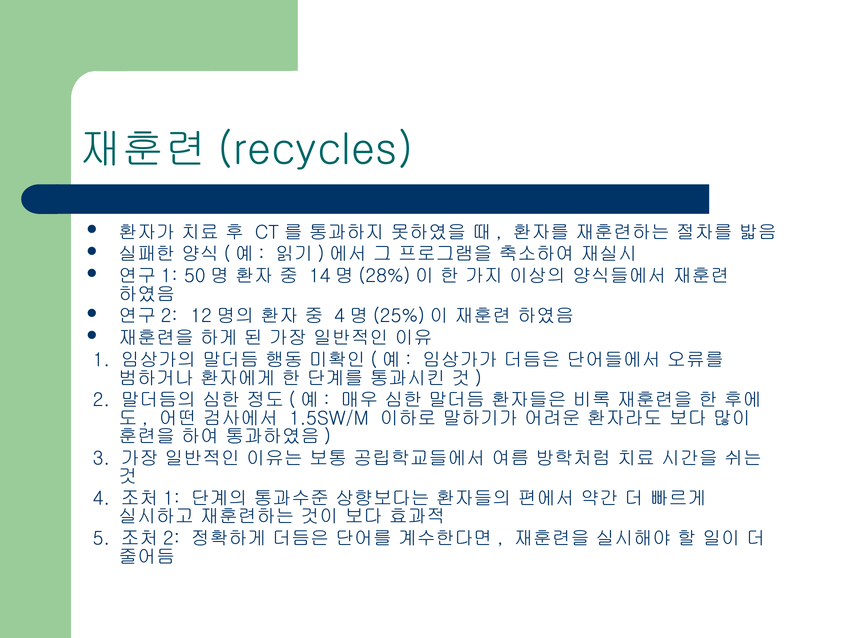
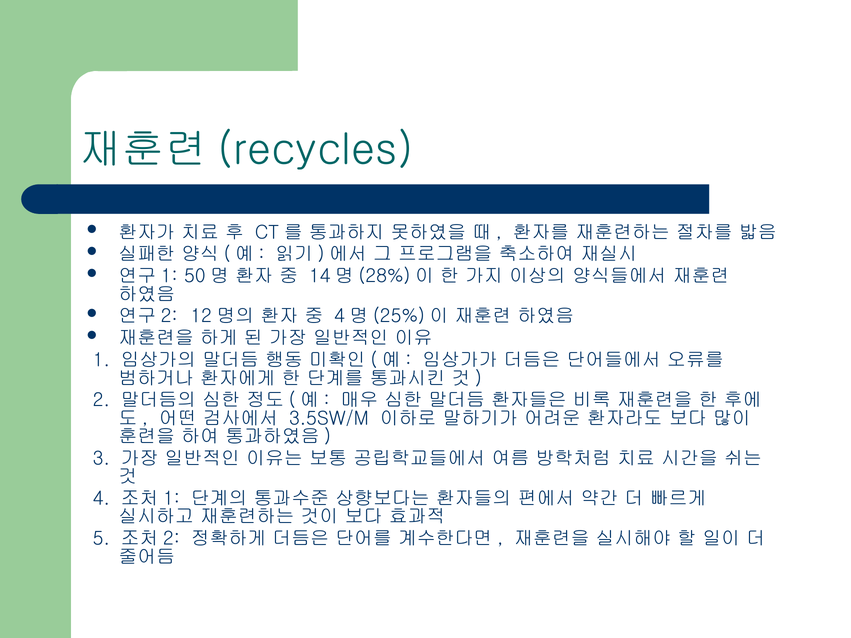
1.5SW/M: 1.5SW/M -> 3.5SW/M
